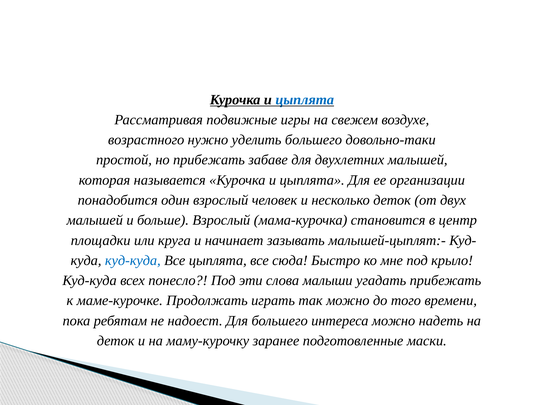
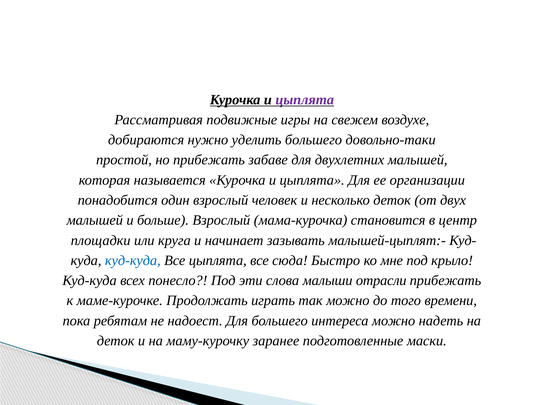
цыплята at (305, 100) colour: blue -> purple
возрастного: возрастного -> добираются
угадать: угадать -> отрасли
